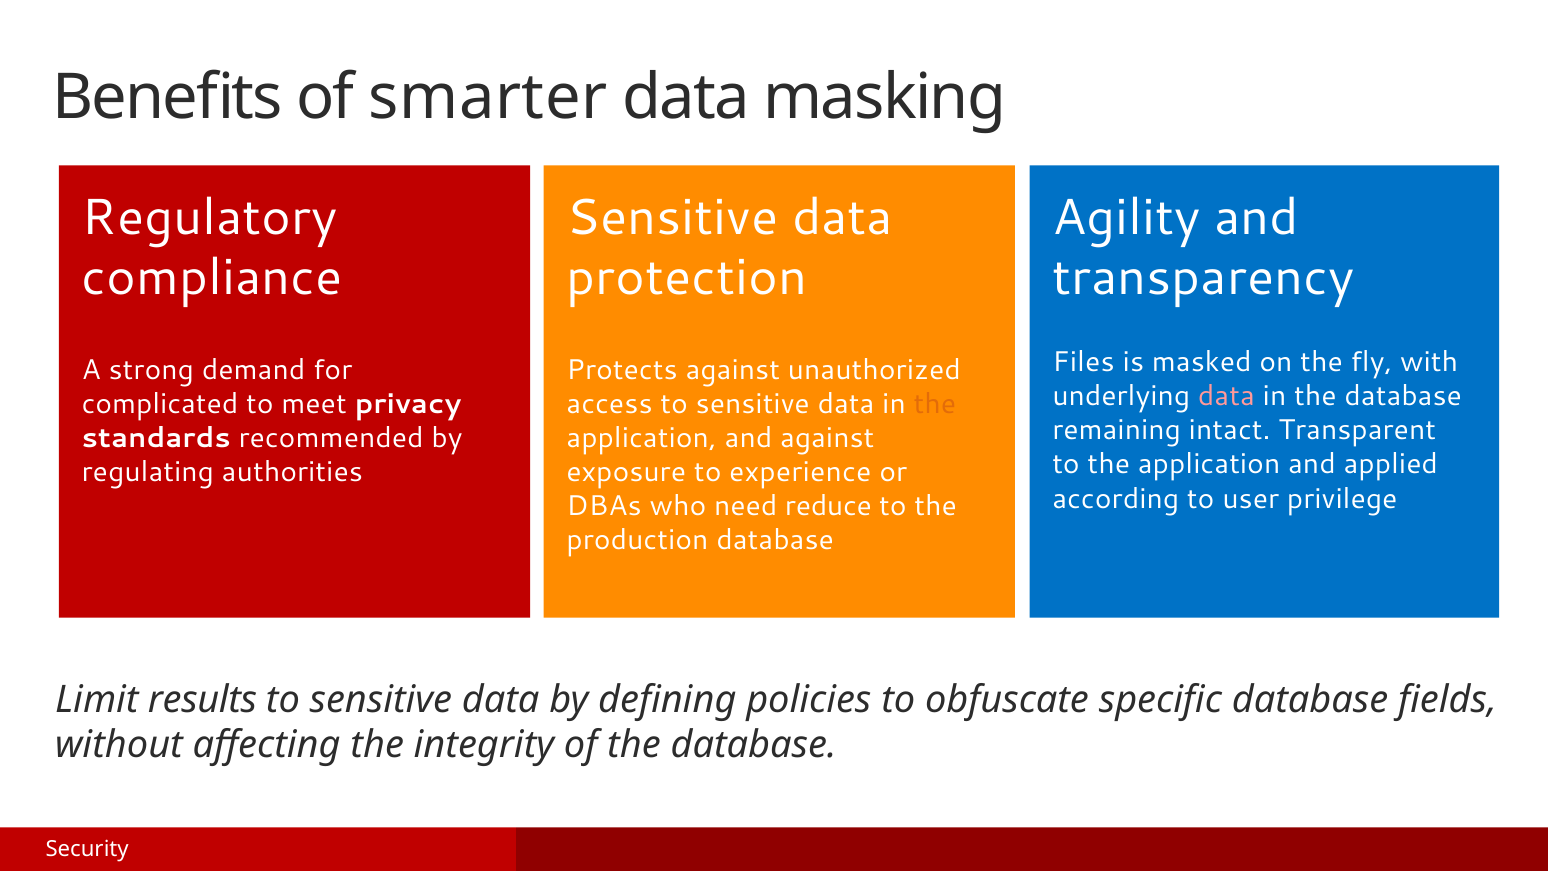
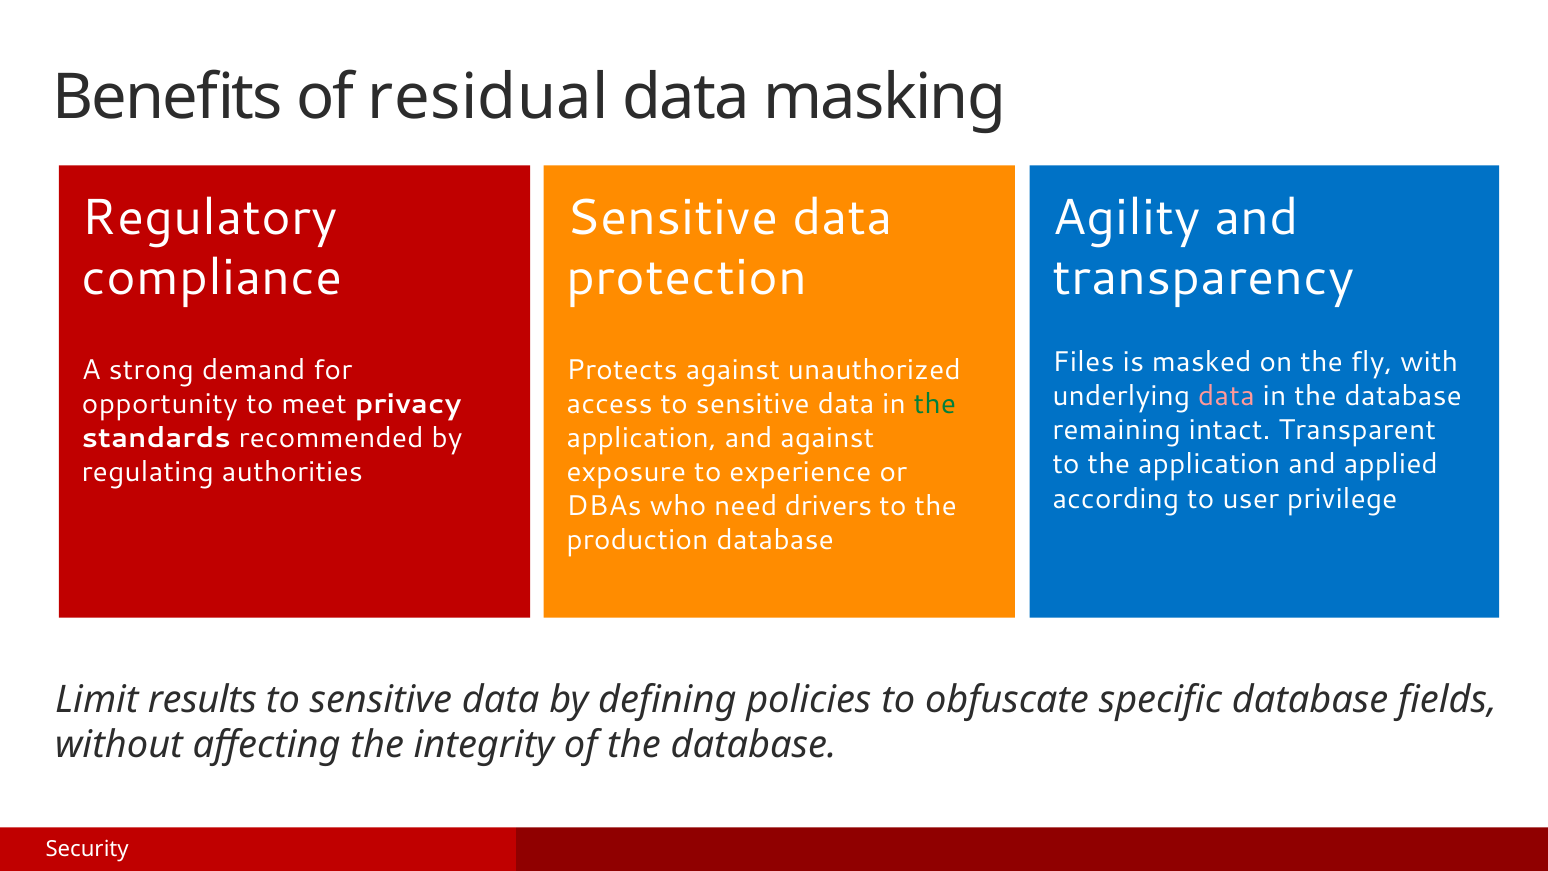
smarter: smarter -> residual
complicated: complicated -> opportunity
the at (935, 404) colour: orange -> green
reduce: reduce -> drivers
